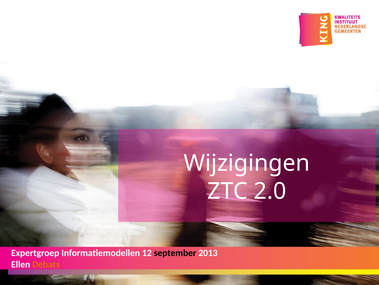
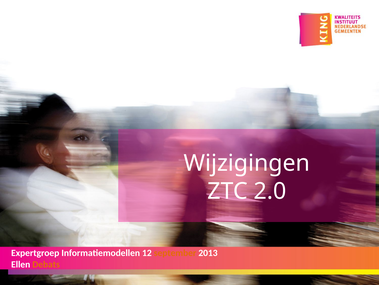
september colour: black -> orange
